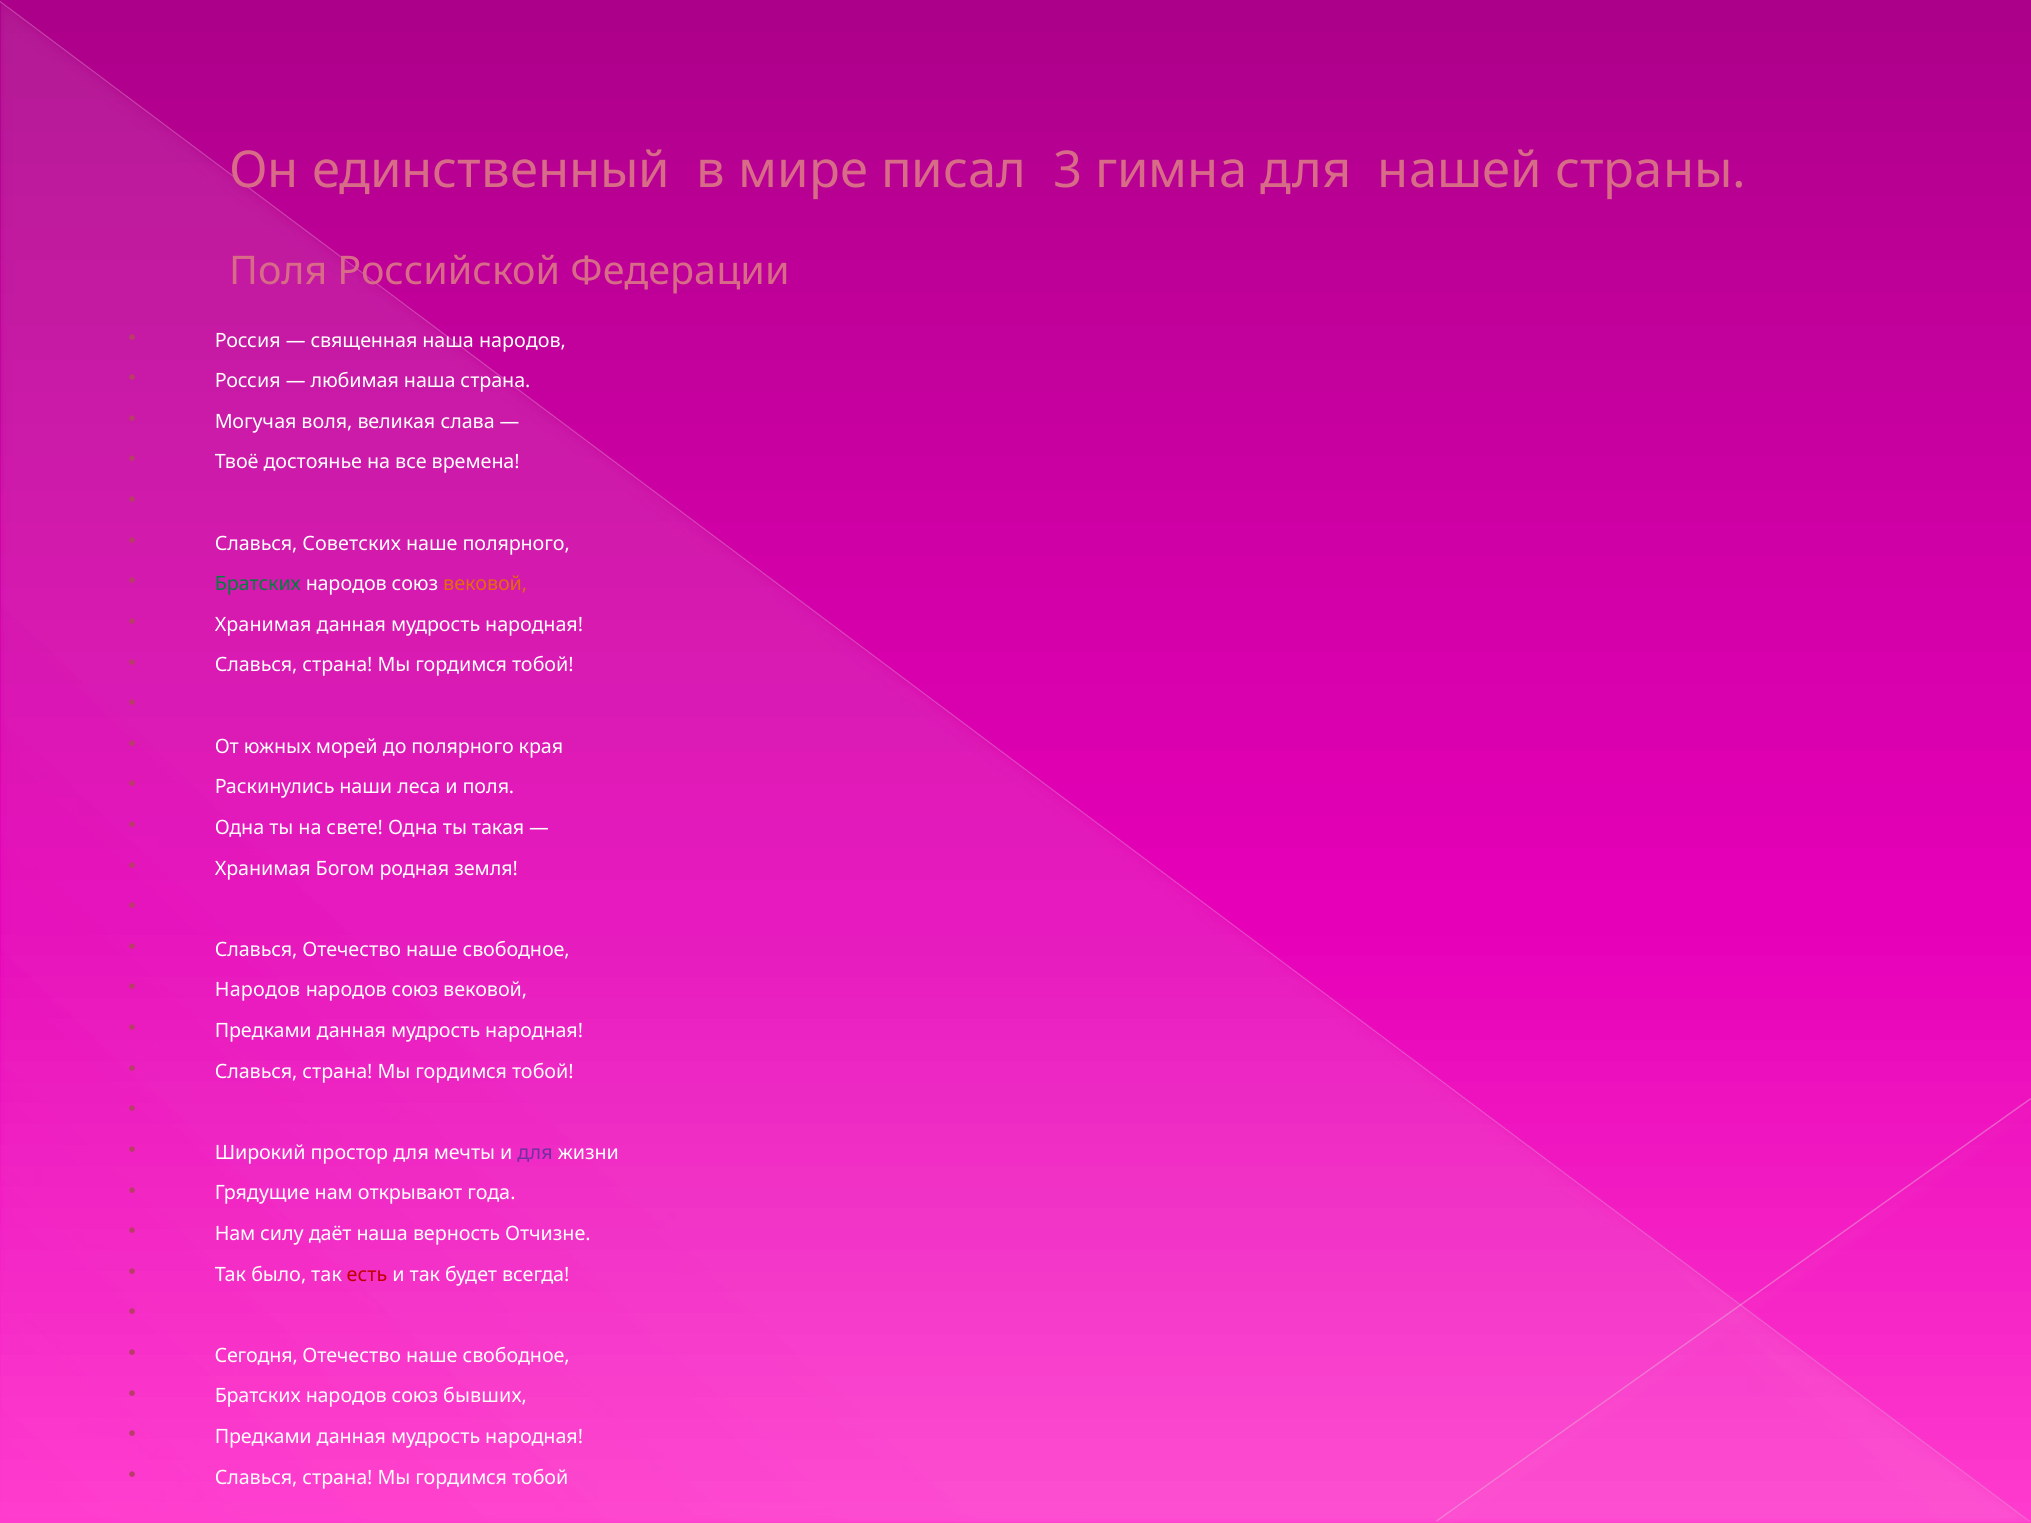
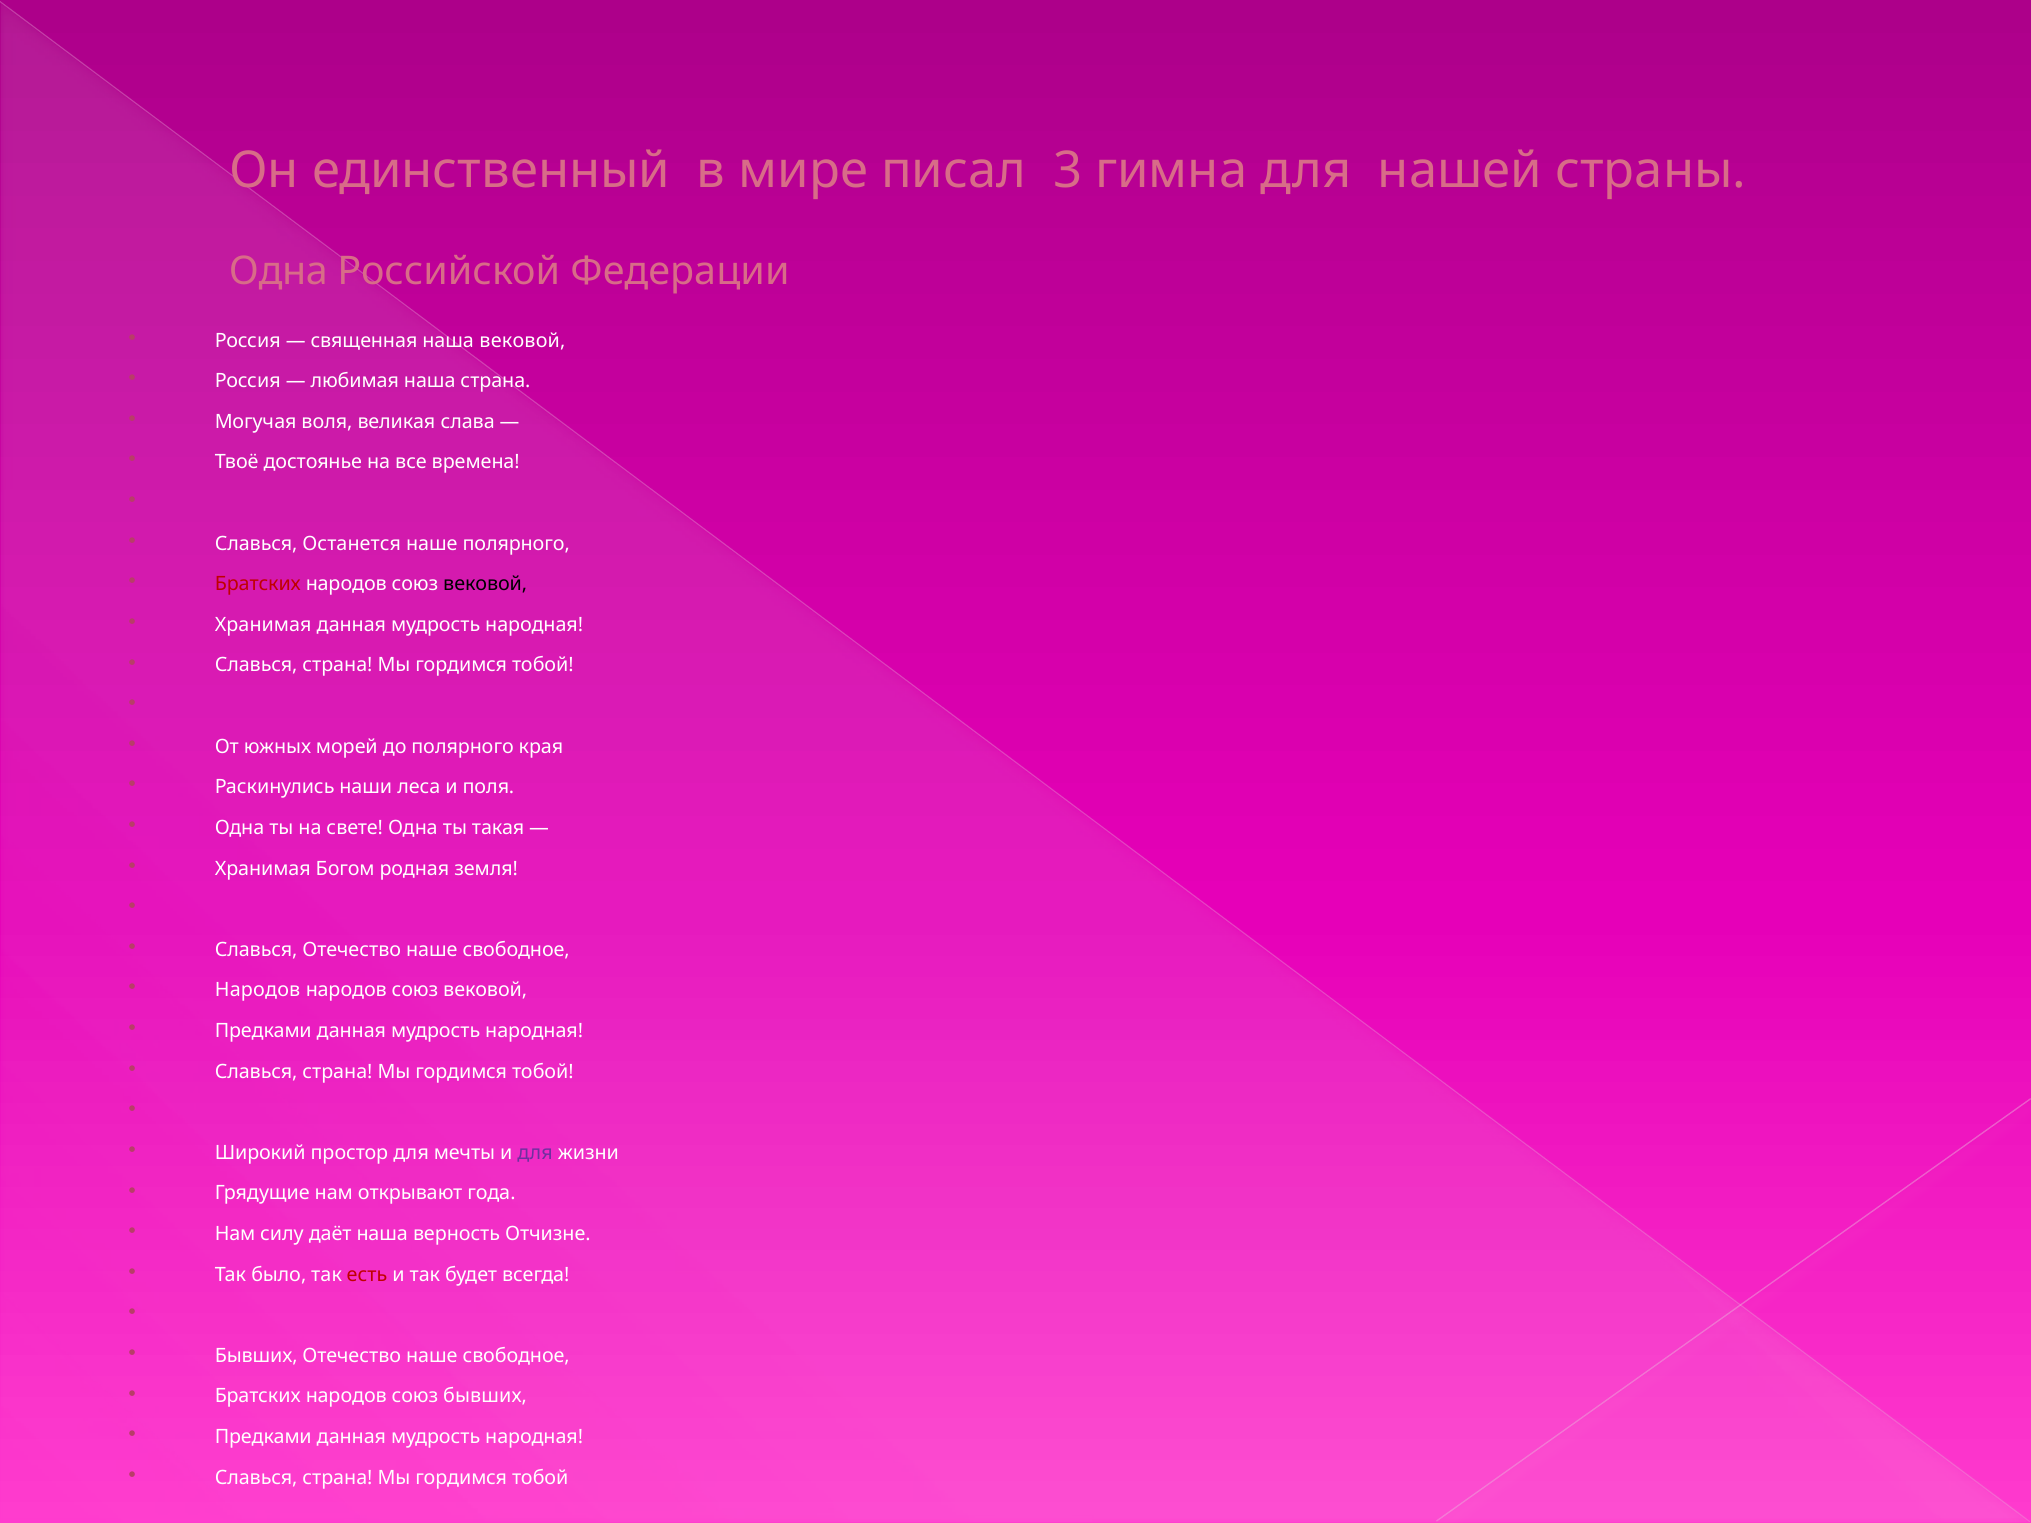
Поля at (278, 272): Поля -> Одна
наша народов: народов -> вековой
Советских: Советских -> Останется
Братских at (258, 584) colour: green -> red
вековой at (485, 584) colour: orange -> black
Сегодня at (256, 1356): Сегодня -> Бывших
